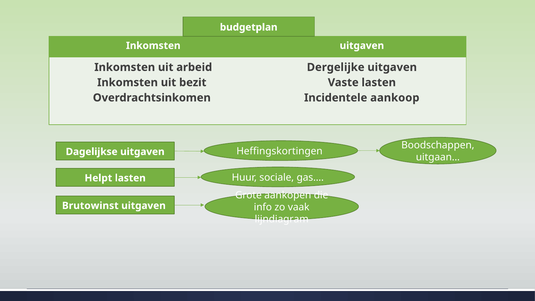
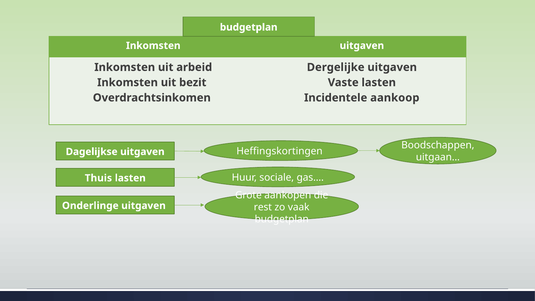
Helpt: Helpt -> Thuis
Brutowinst: Brutowinst -> Onderlinge
info: info -> rest
lijndiagram at (282, 219): lijndiagram -> budgetplan
